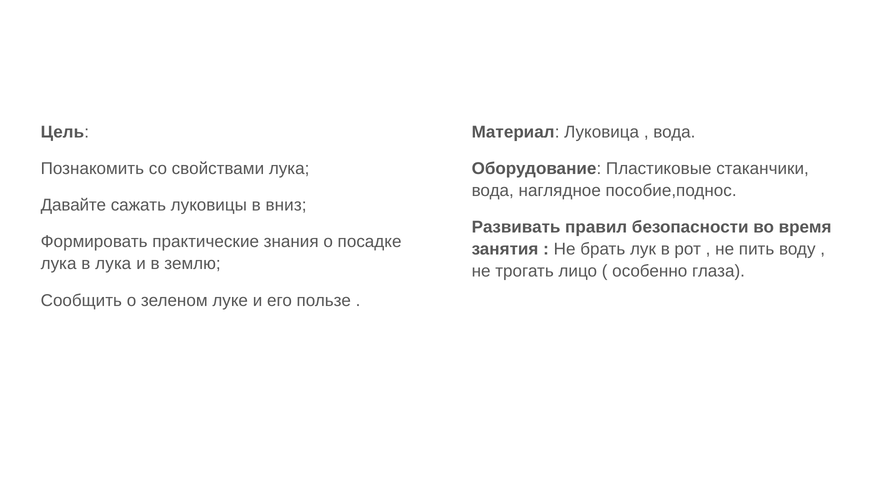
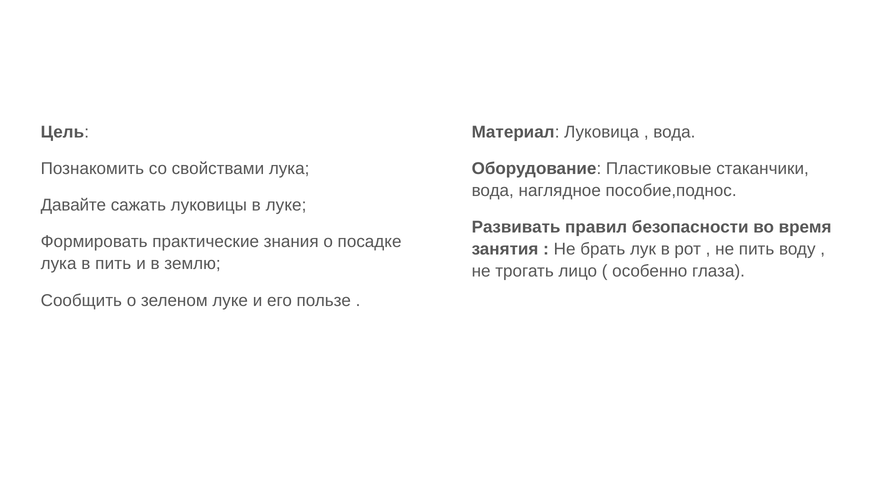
в вниз: вниз -> луке
в лука: лука -> пить
